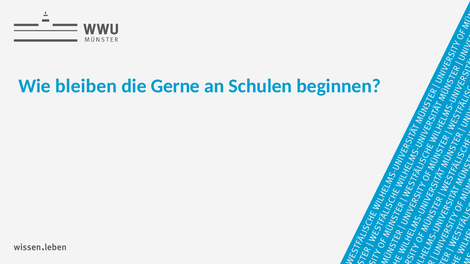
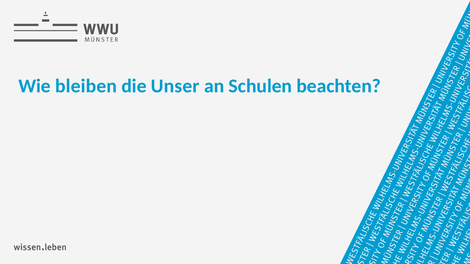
Gerne: Gerne -> Unser
beginnen: beginnen -> beachten
